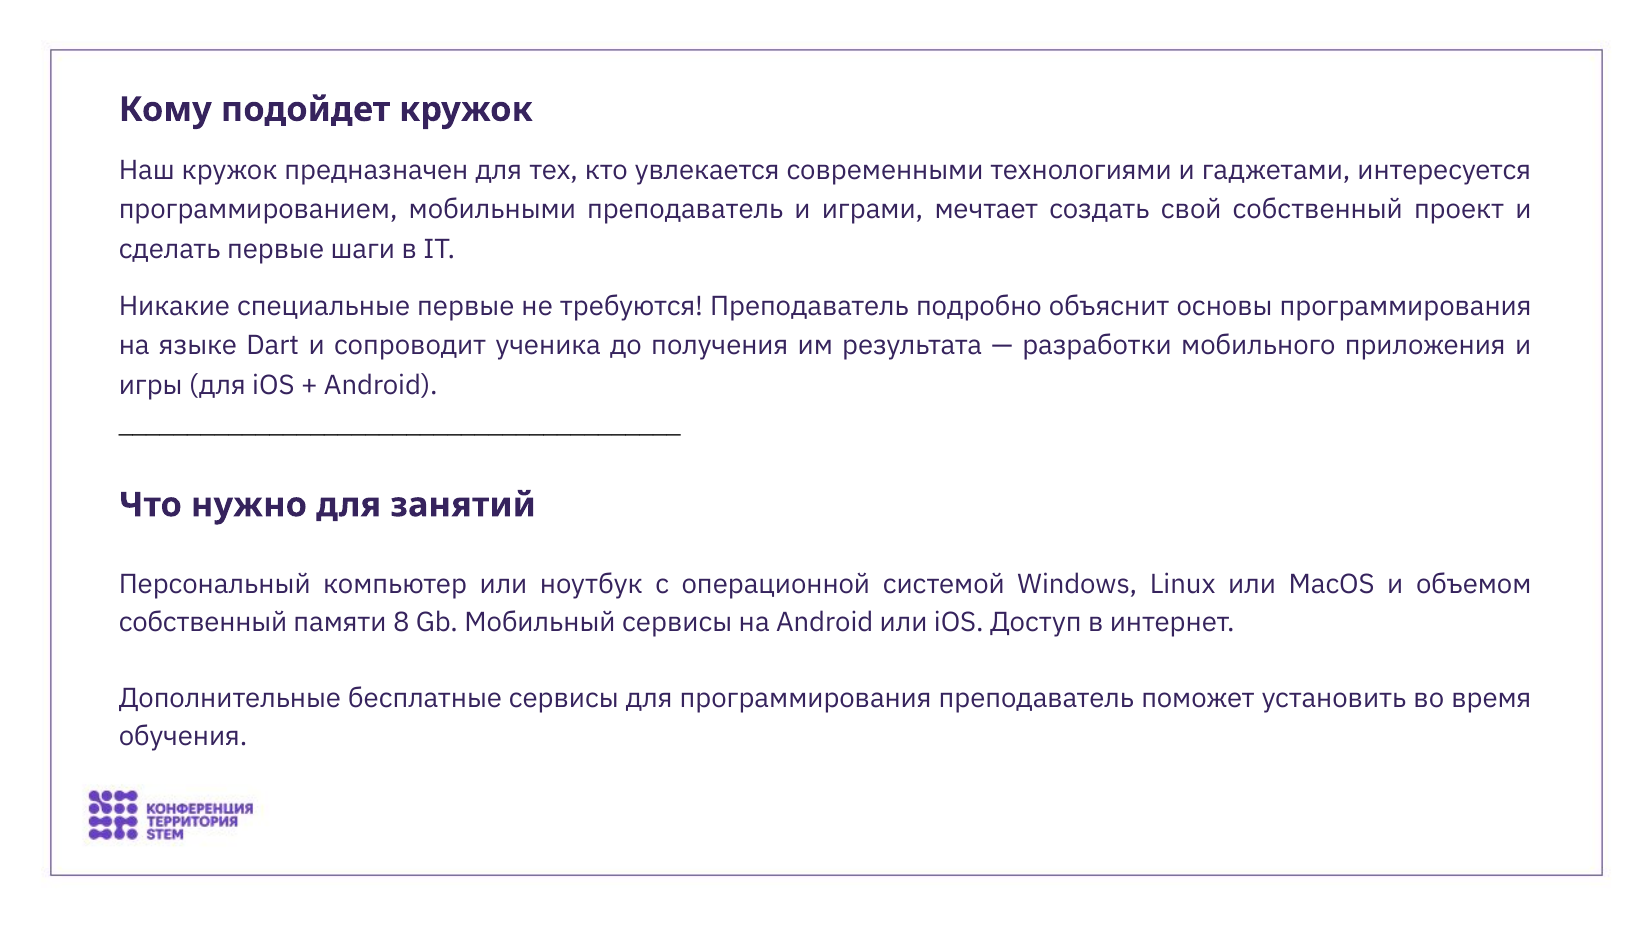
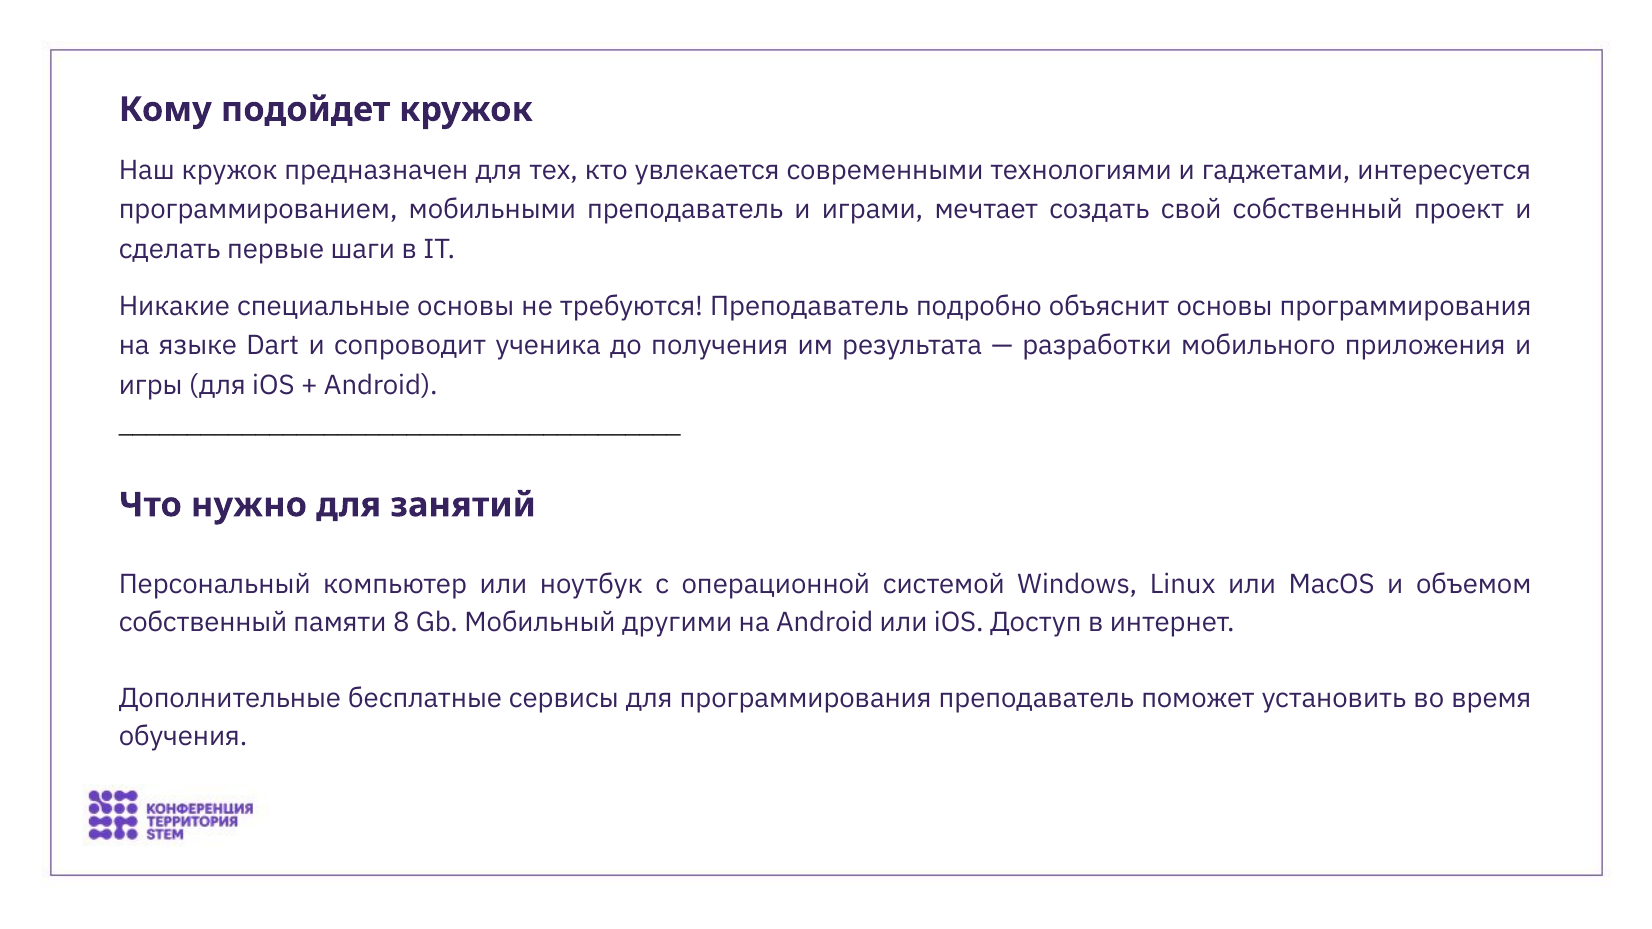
специальные первые: первые -> основы
Мобильный сервисы: сервисы -> другими
